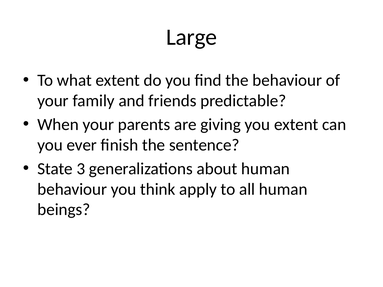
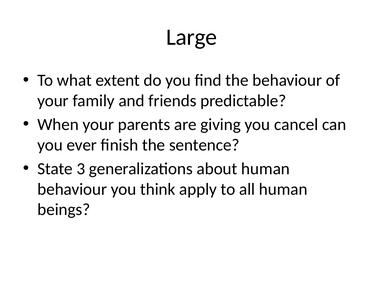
you extent: extent -> cancel
